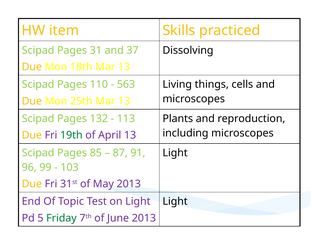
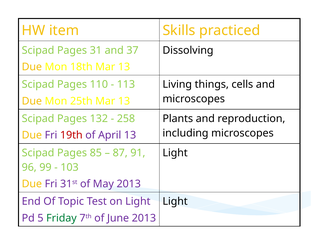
563: 563 -> 113
113: 113 -> 258
19th colour: green -> red
